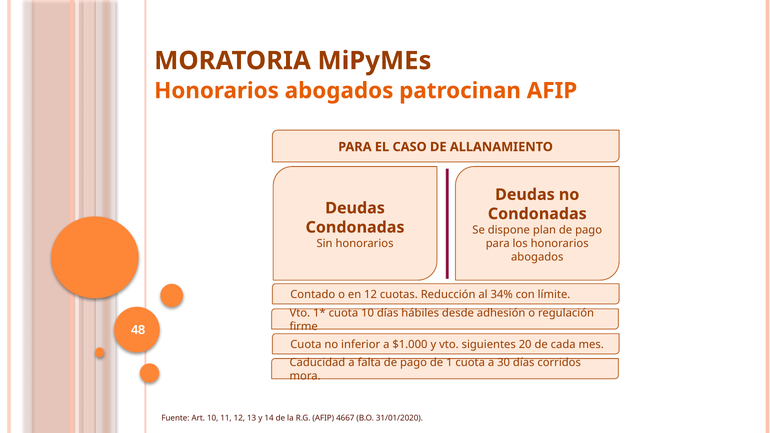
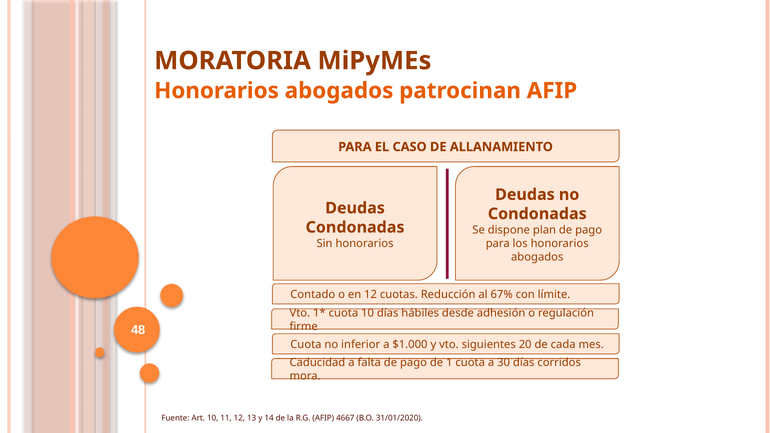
34%: 34% -> 67%
